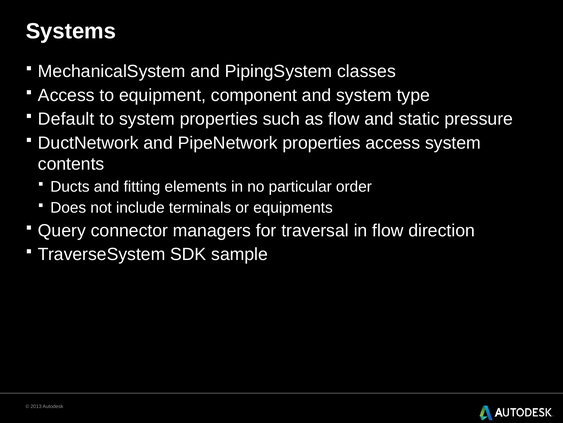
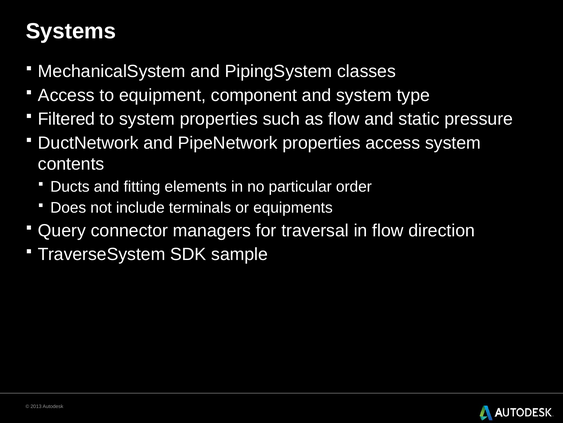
Default: Default -> Filtered
